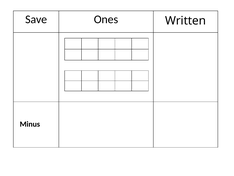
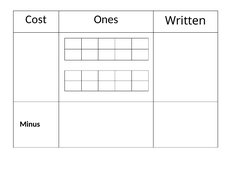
Save: Save -> Cost
